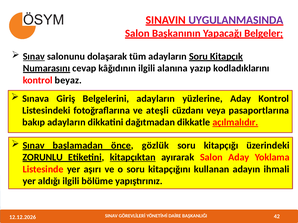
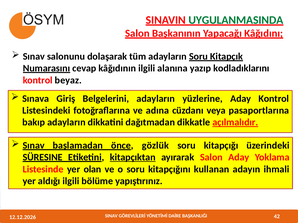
UYGULANMASINDA colour: purple -> green
Belgeler: Belgeler -> Kâğıdını
Sınav at (34, 57) underline: present -> none
ateşli: ateşli -> adına
ZORUNLU: ZORUNLU -> SÜRESINE
aşırı: aşırı -> olan
